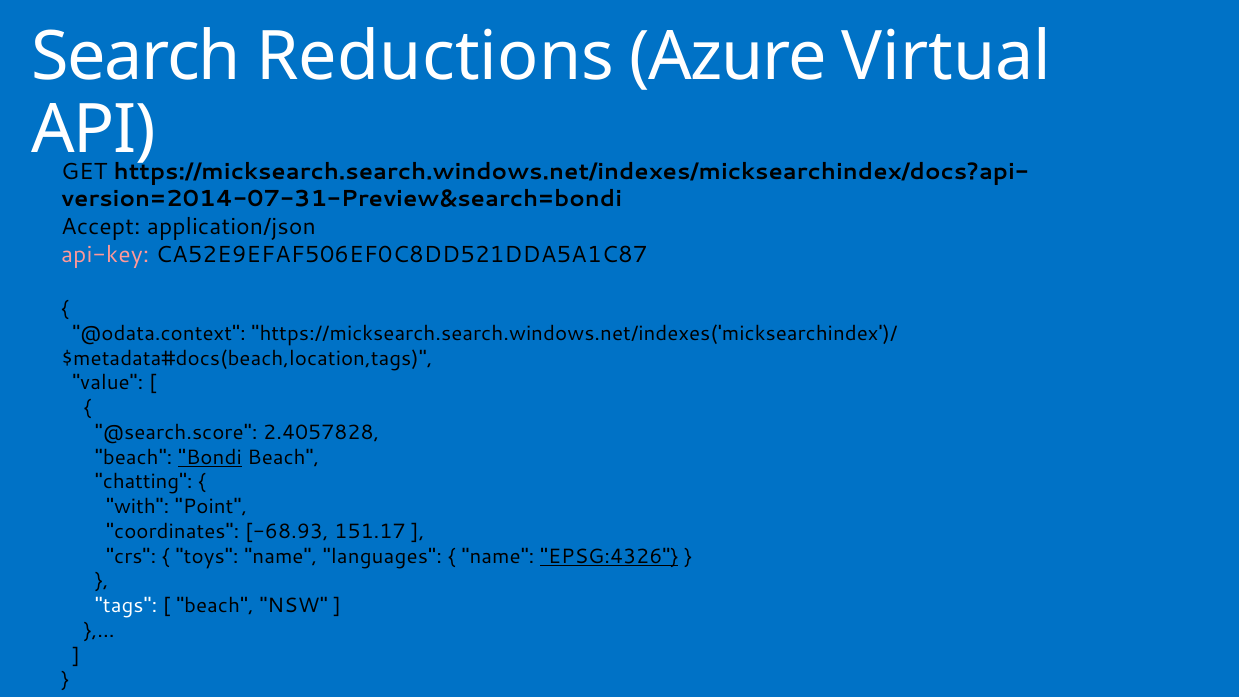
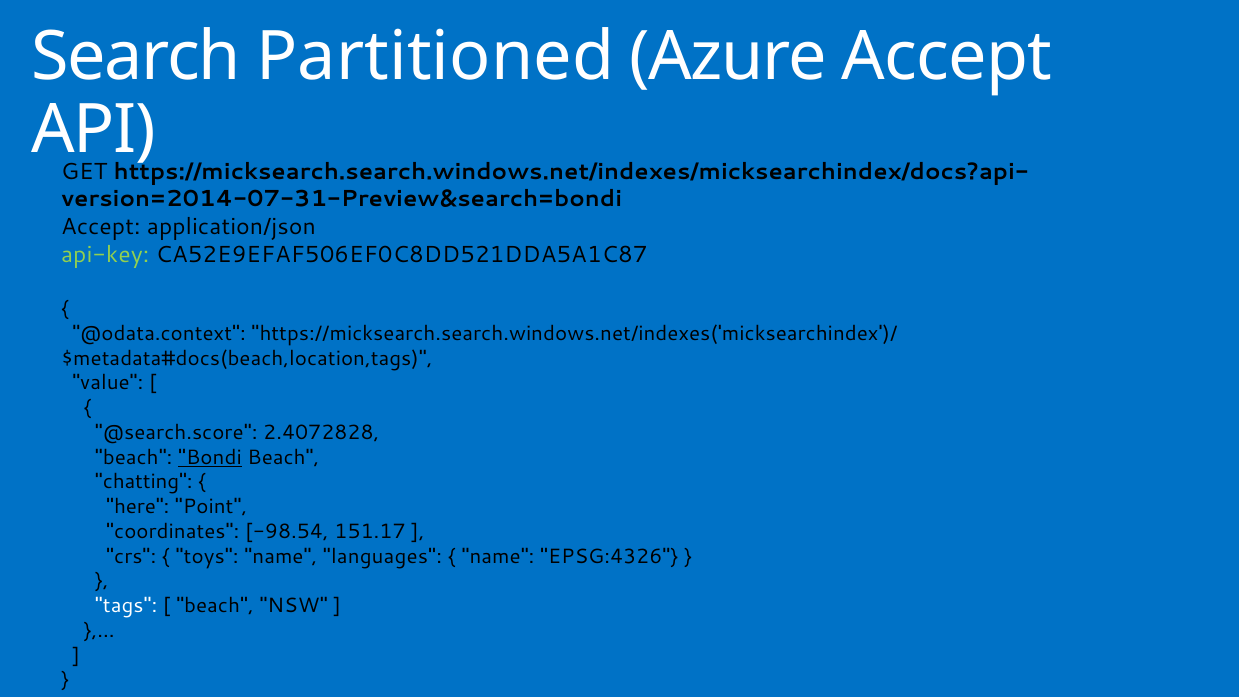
Reductions: Reductions -> Partitioned
Azure Virtual: Virtual -> Accept
api-key colour: pink -> light green
2.4057828: 2.4057828 -> 2.4072828
with: with -> here
-68.93: -68.93 -> -98.54
EPSG:4326 underline: present -> none
